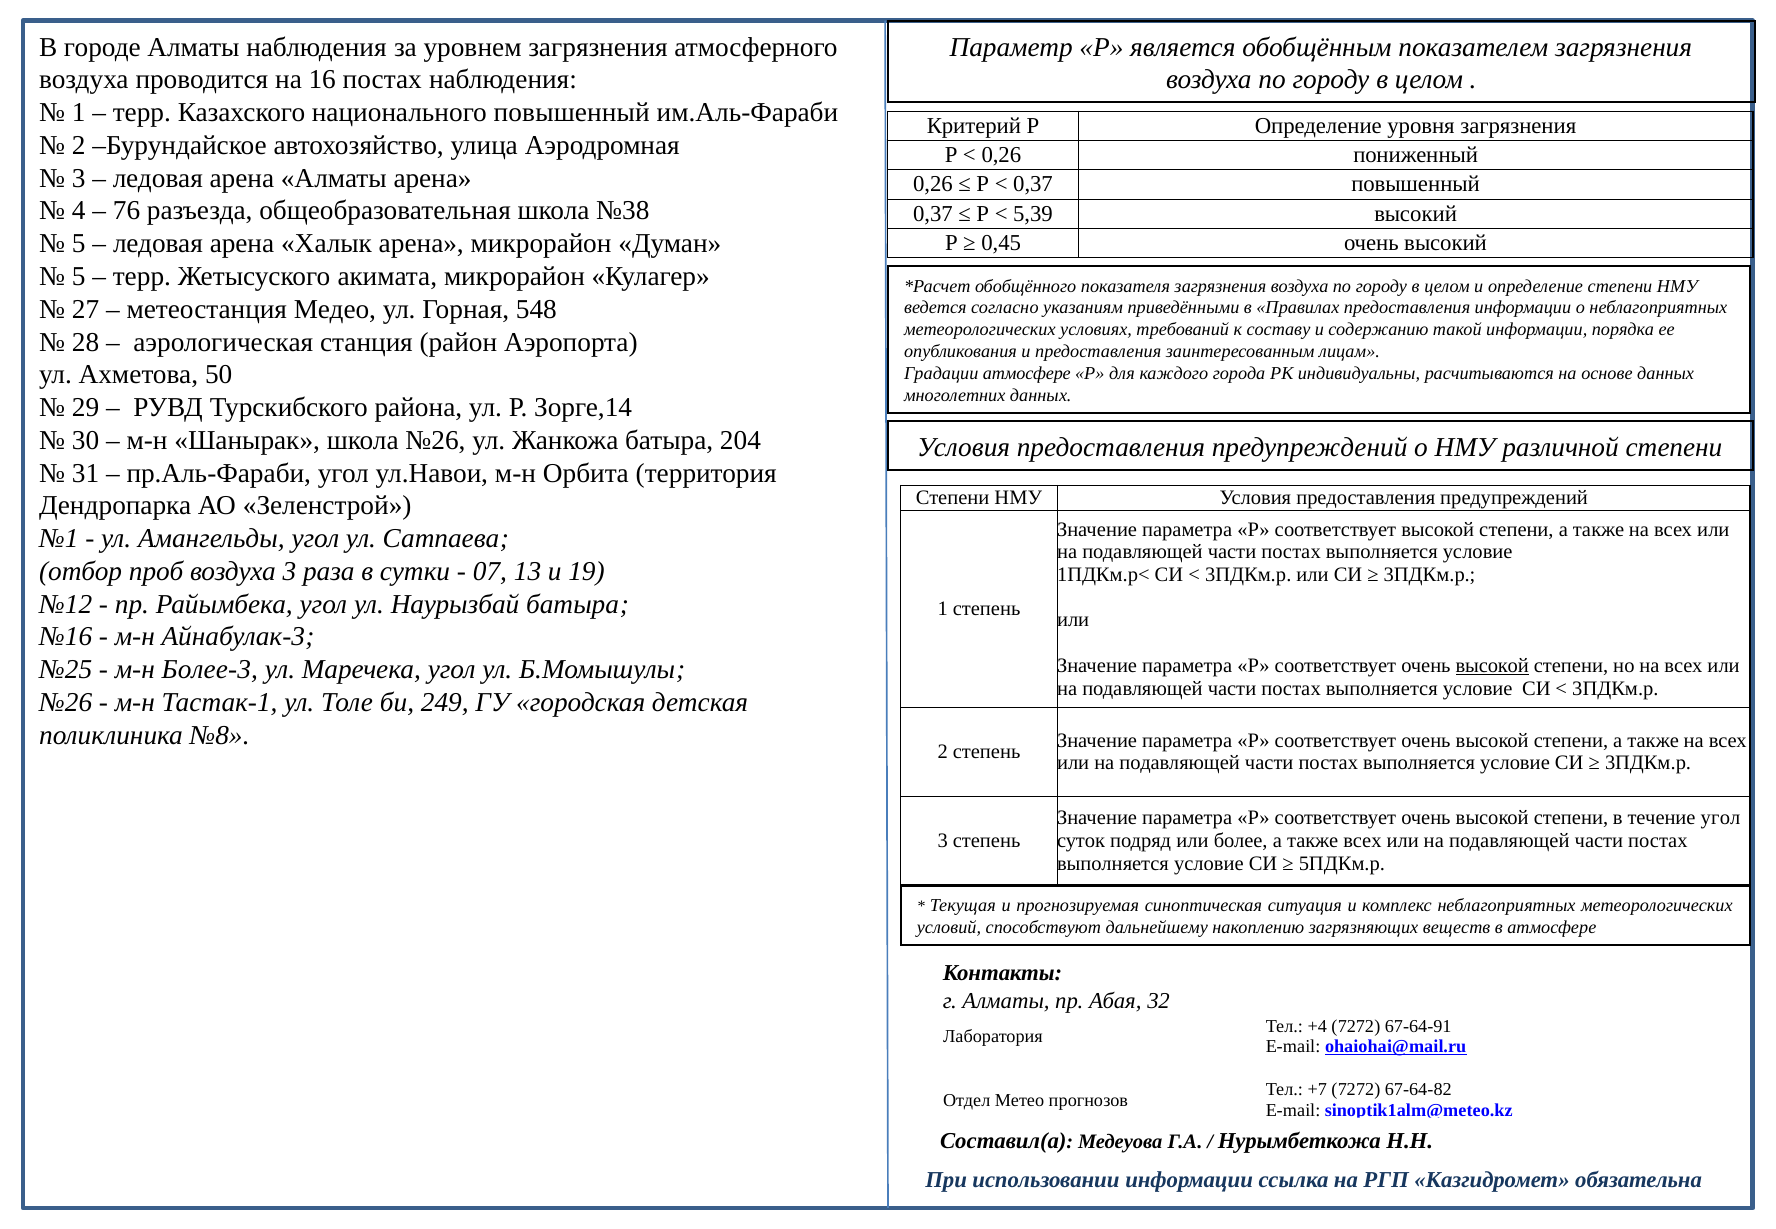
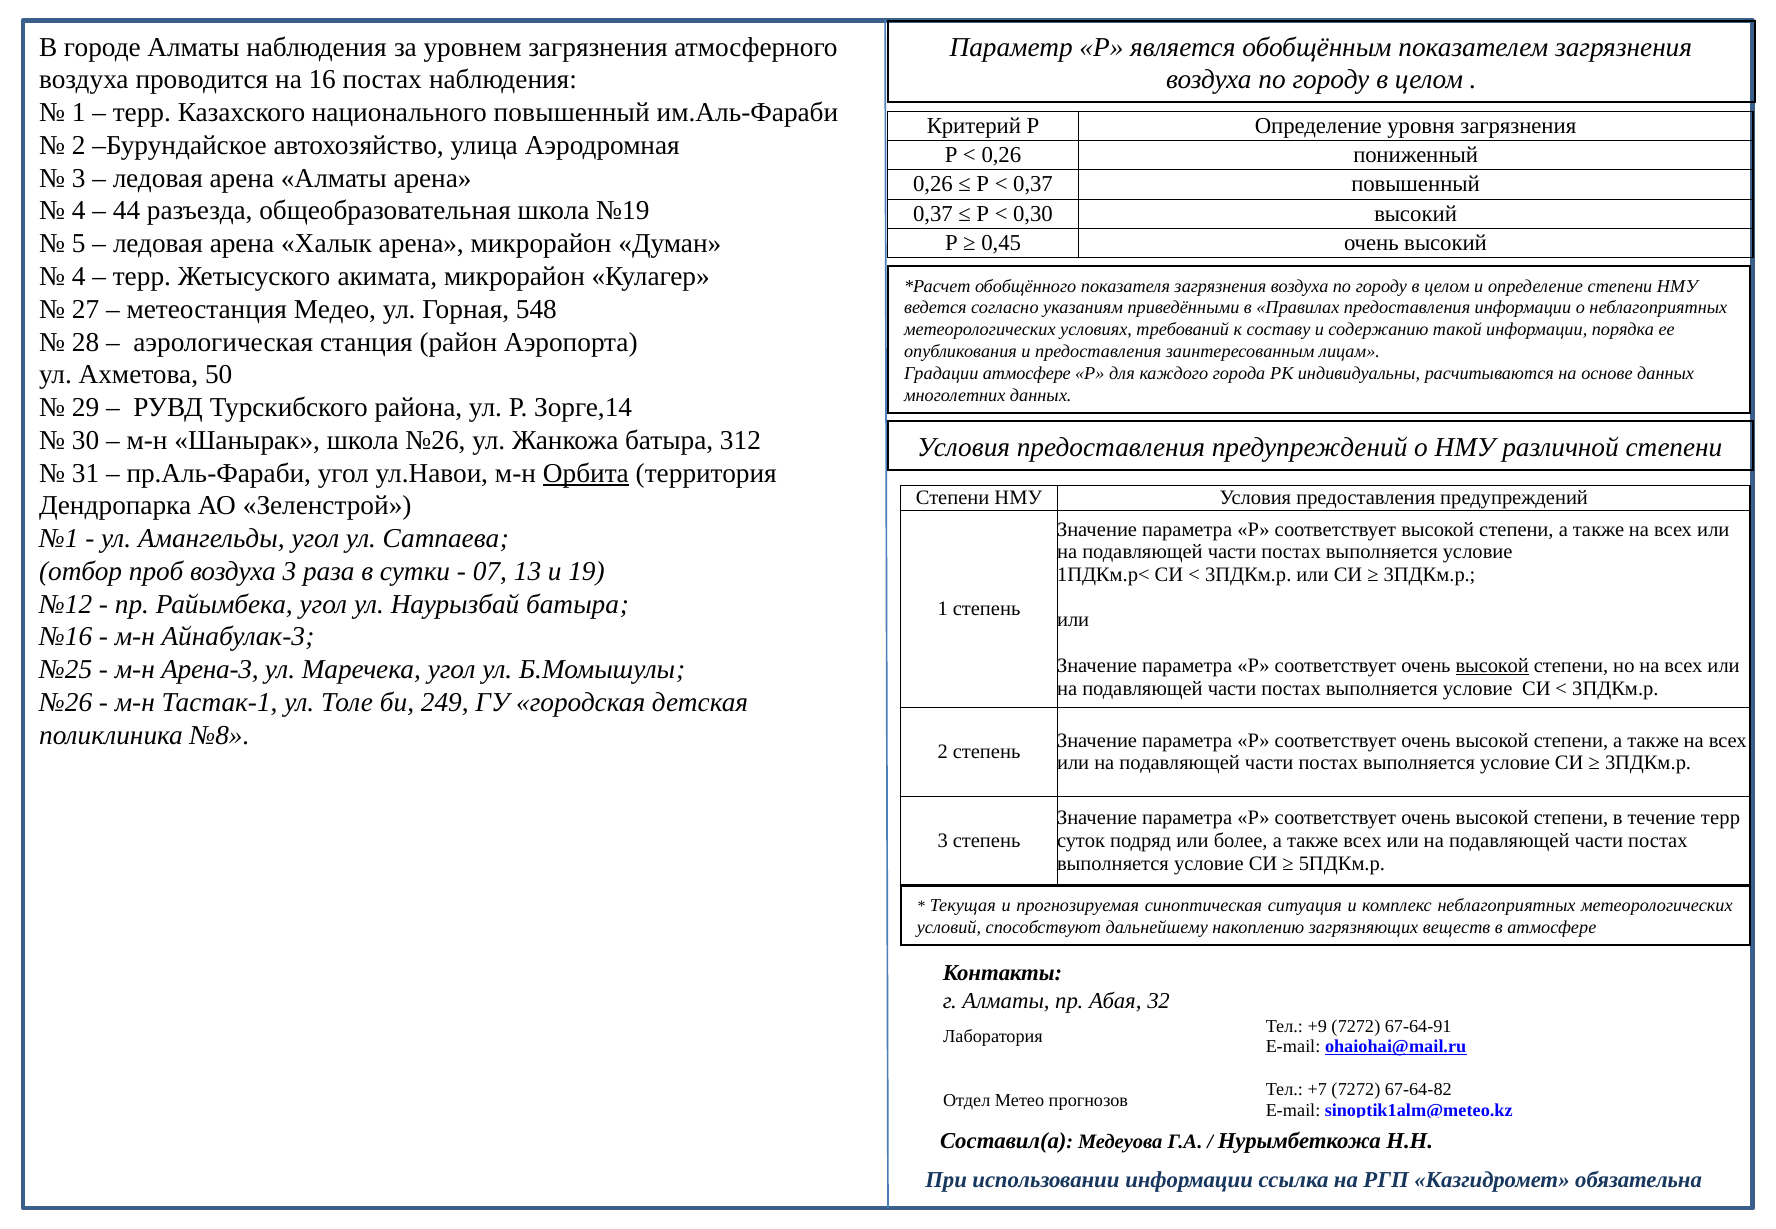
76: 76 -> 44
№38: №38 -> №19
5,39: 5,39 -> 0,30
5 at (79, 277): 5 -> 4
204: 204 -> 312
Орбита underline: none -> present
Более-3: Более-3 -> Арена-3
течение угол: угол -> терр
+4: +4 -> +9
